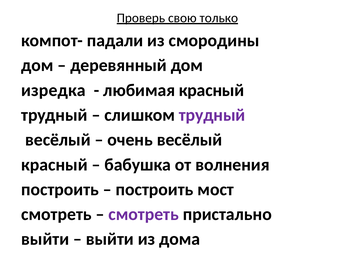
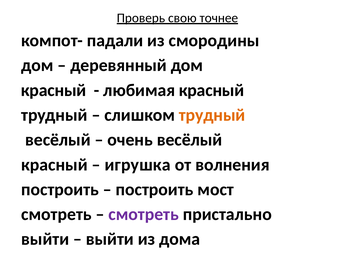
только: только -> точнее
изредка at (53, 90): изредка -> красный
трудный at (212, 115) colour: purple -> orange
бабушка: бабушка -> игрушка
